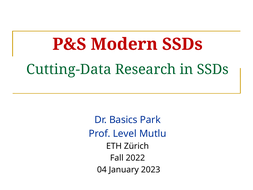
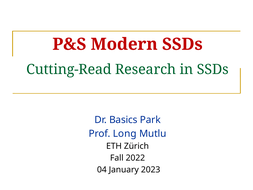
Cutting-Data: Cutting-Data -> Cutting-Read
Level: Level -> Long
